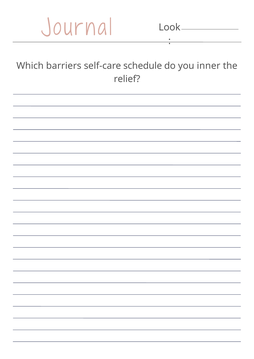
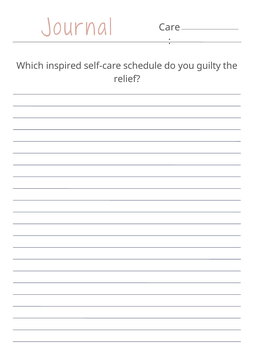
Look: Look -> Care
barriers: barriers -> inspired
inner: inner -> guilty
